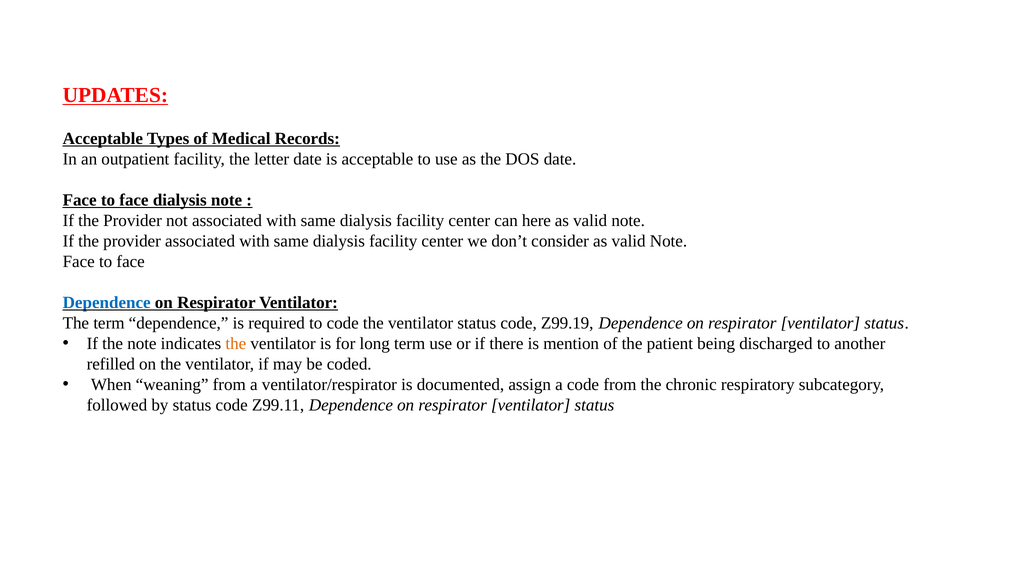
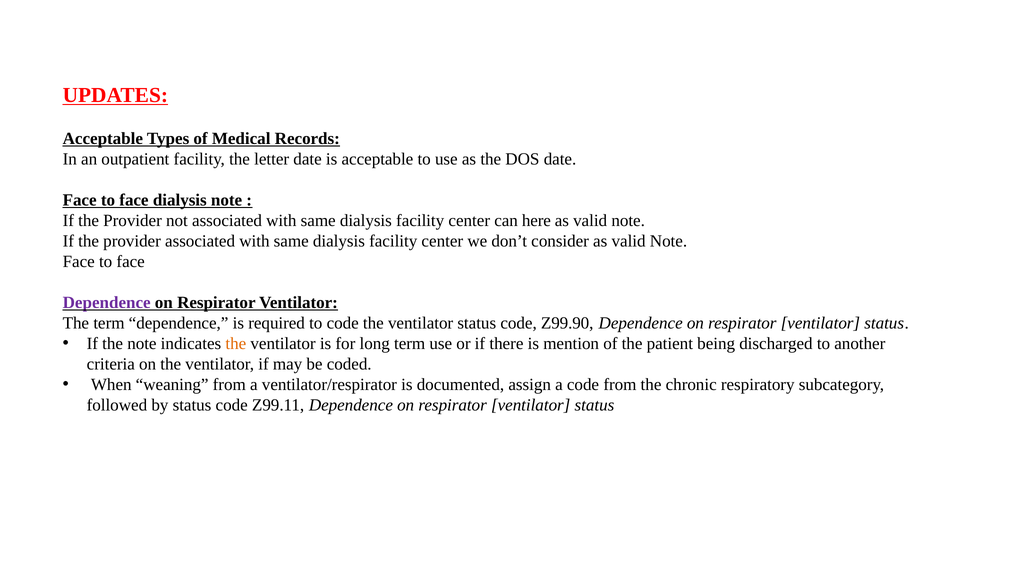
Dependence at (107, 302) colour: blue -> purple
Z99.19: Z99.19 -> Z99.90
refilled: refilled -> criteria
